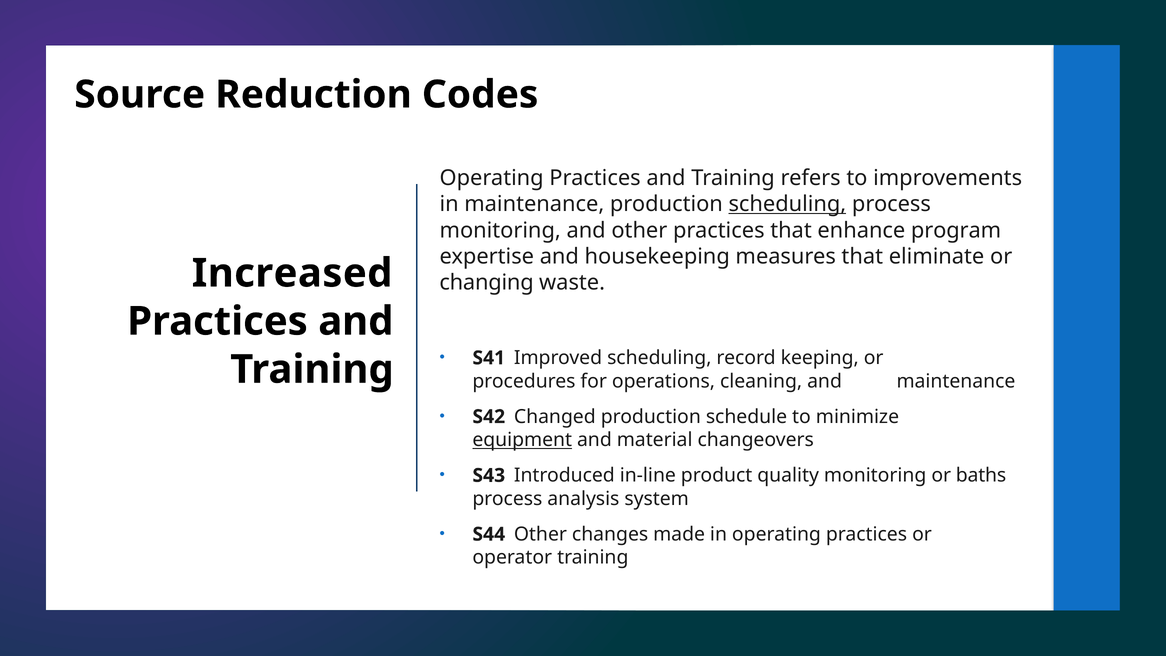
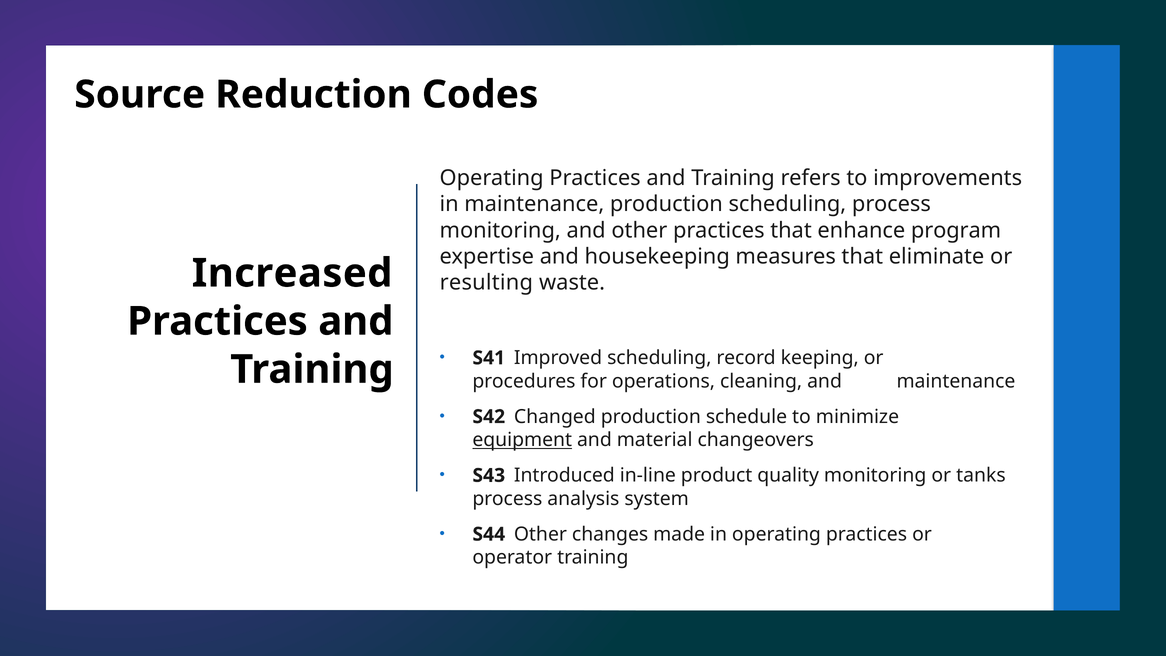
scheduling at (787, 204) underline: present -> none
changing: changing -> resulting
baths: baths -> tanks
